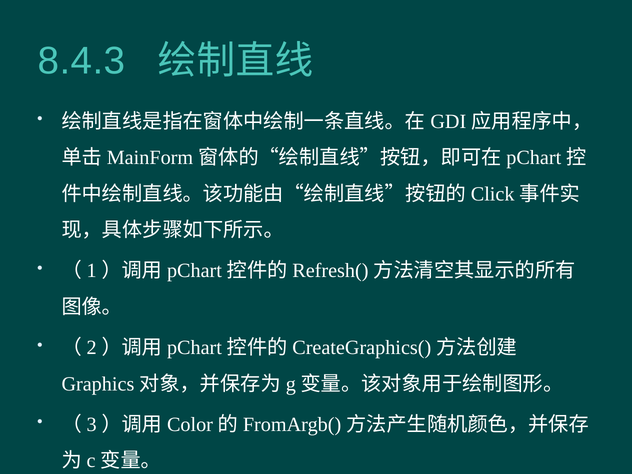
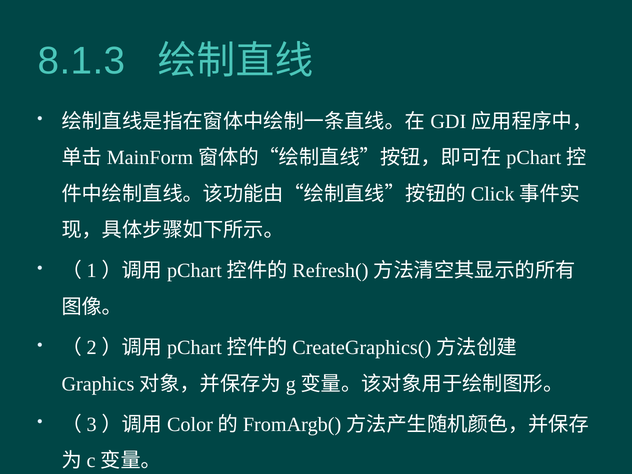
8.4.3: 8.4.3 -> 8.1.3
